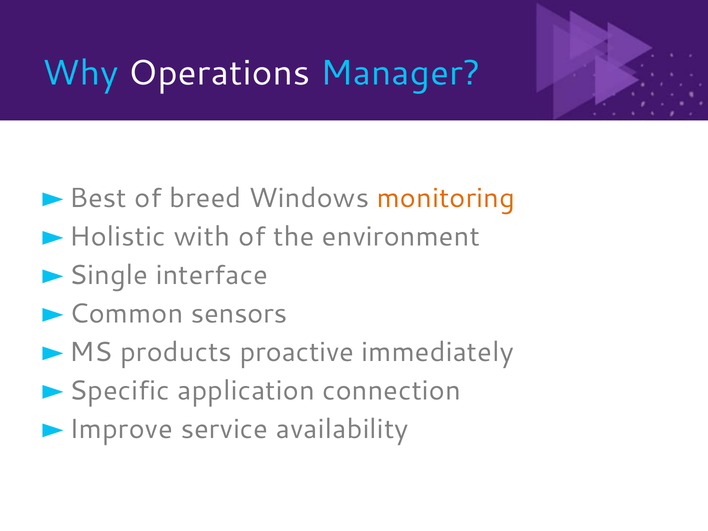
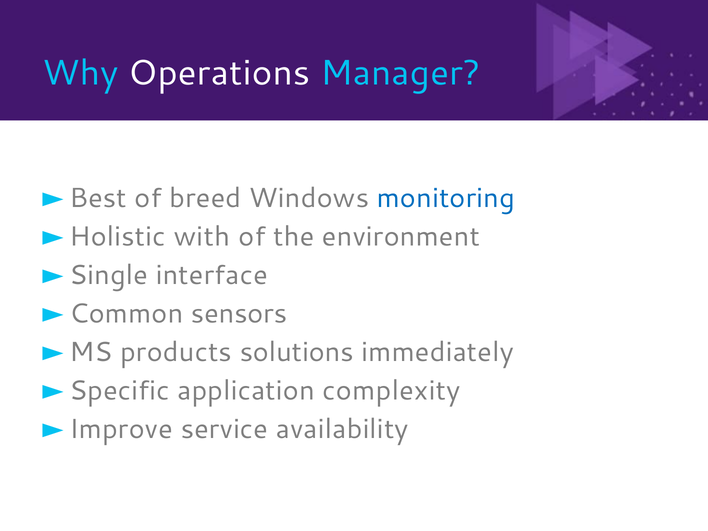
monitoring colour: orange -> blue
proactive: proactive -> solutions
connection: connection -> complexity
